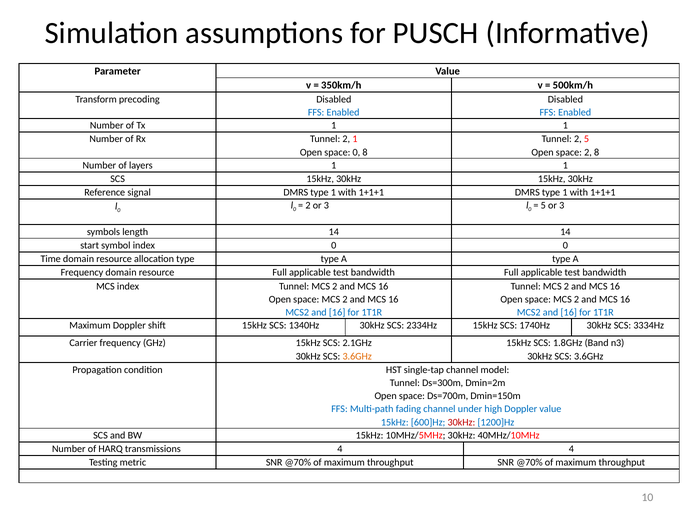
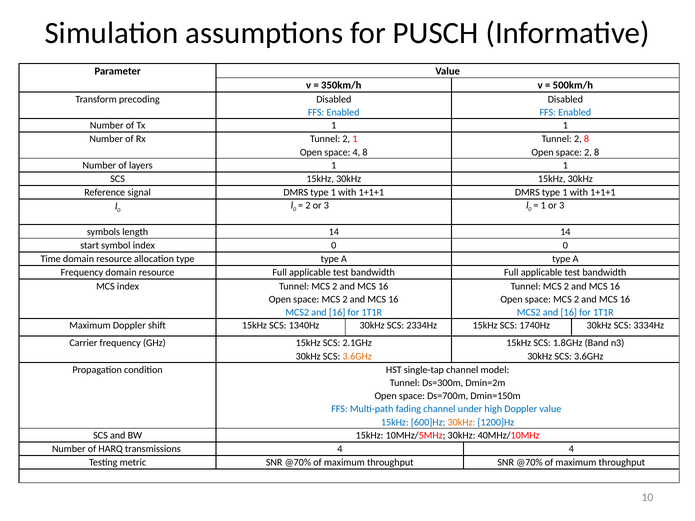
Tunnel 2 5: 5 -> 8
space 0: 0 -> 4
5 at (543, 206): 5 -> 1
30kHz at (461, 422) colour: red -> orange
